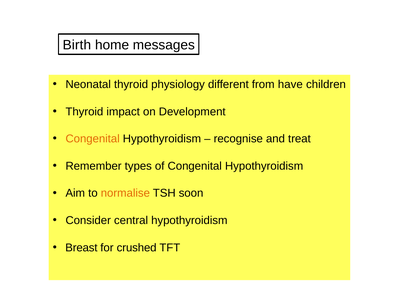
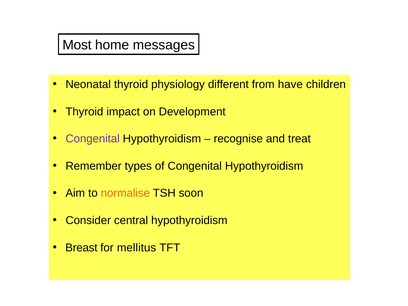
Birth: Birth -> Most
Congenital at (93, 139) colour: orange -> purple
crushed: crushed -> mellitus
